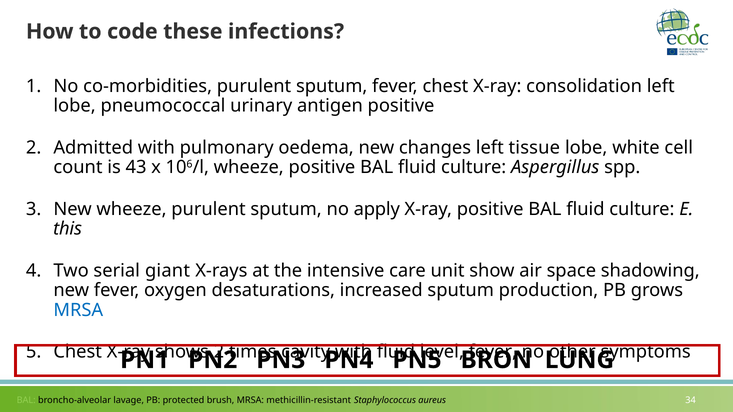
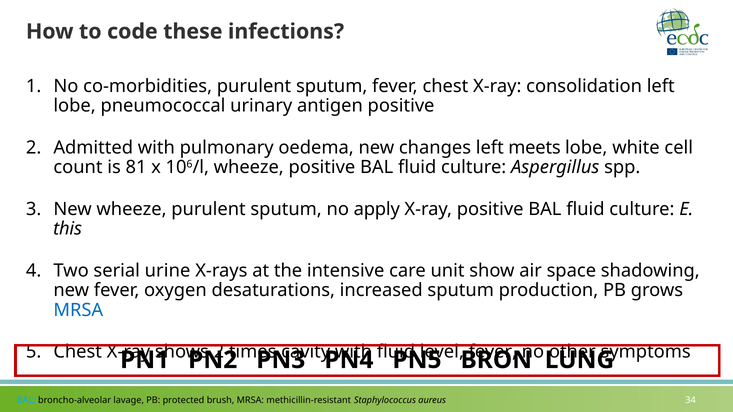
tissue: tissue -> meets
43: 43 -> 81
giant: giant -> urine
BAL at (26, 400) colour: light green -> light blue
